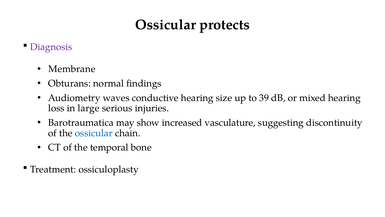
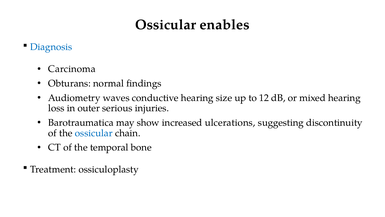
protects: protects -> enables
Diagnosis colour: purple -> blue
Membrane: Membrane -> Carcinoma
39: 39 -> 12
large: large -> outer
vasculature: vasculature -> ulcerations
